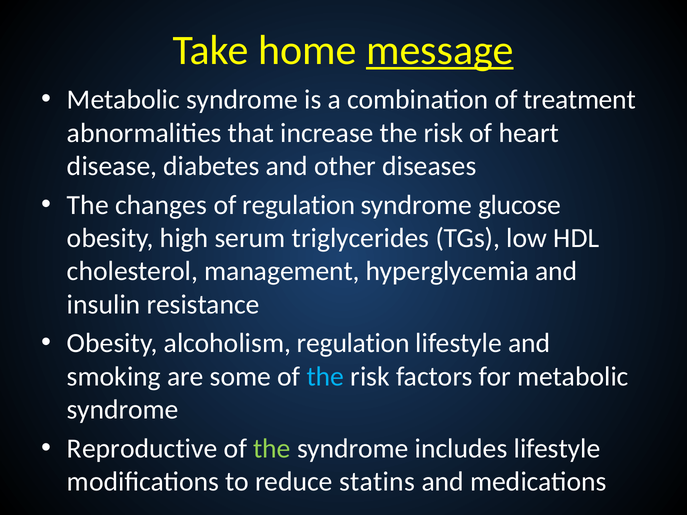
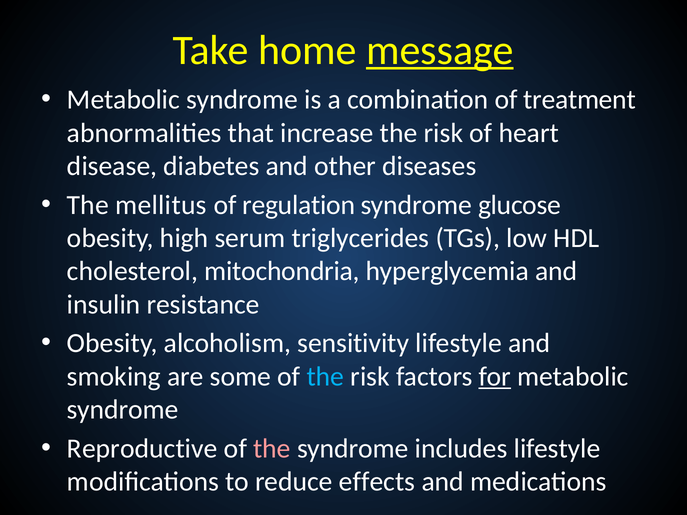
changes: changes -> mellitus
management: management -> mitochondria
alcoholism regulation: regulation -> sensitivity
for underline: none -> present
the at (272, 449) colour: light green -> pink
statins: statins -> effects
